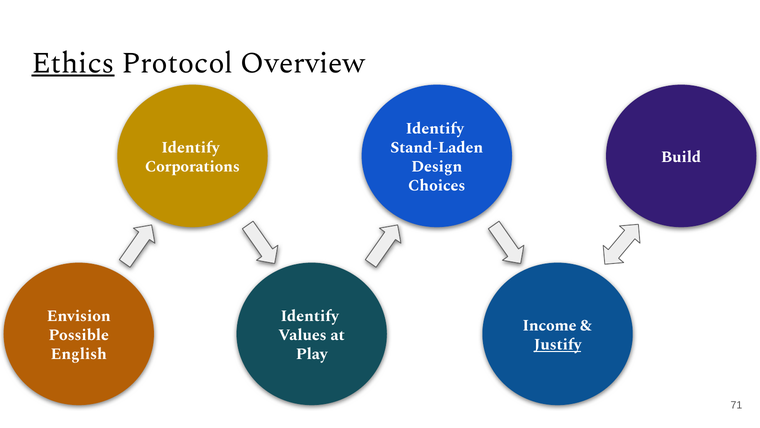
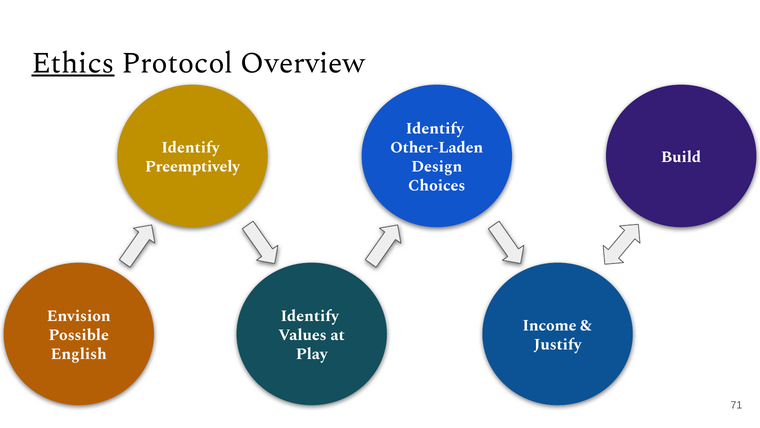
Stand-Laden: Stand-Laden -> Other-Laden
Corporations: Corporations -> Preemptively
Justify underline: present -> none
